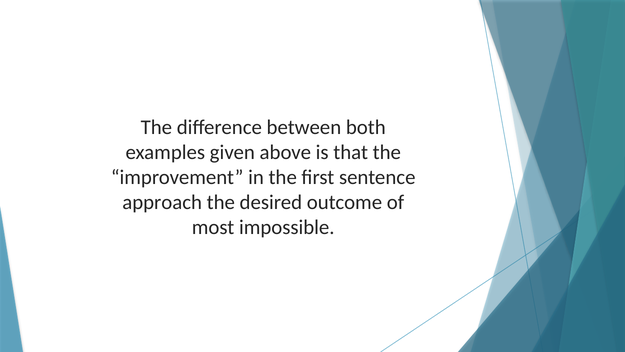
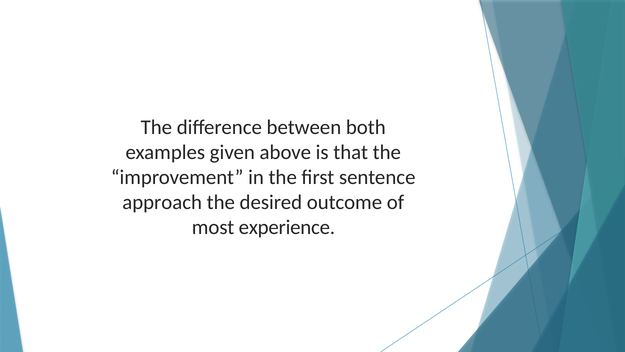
impossible: impossible -> experience
